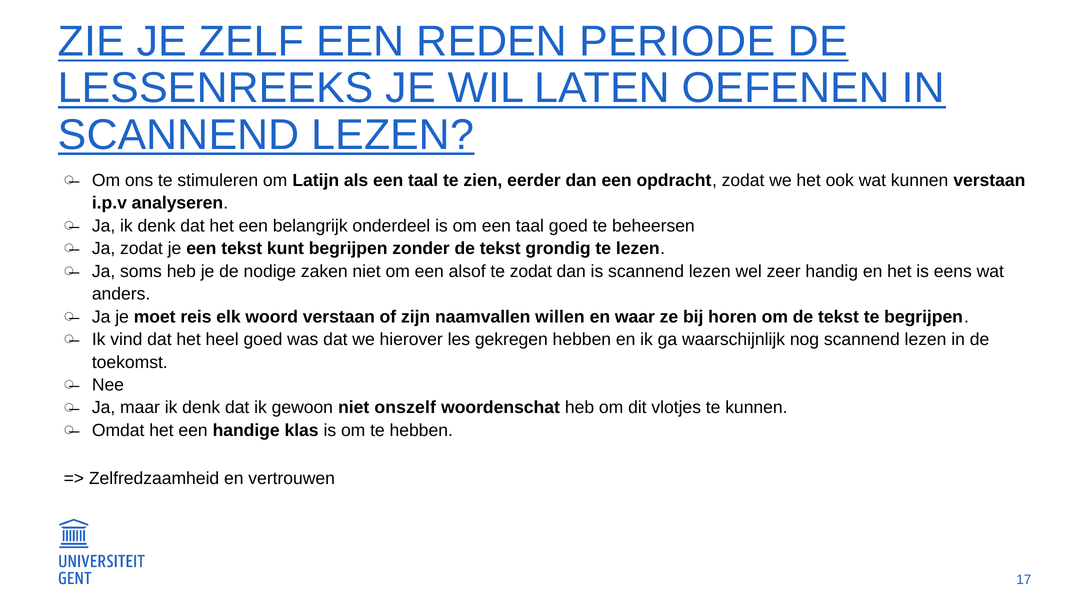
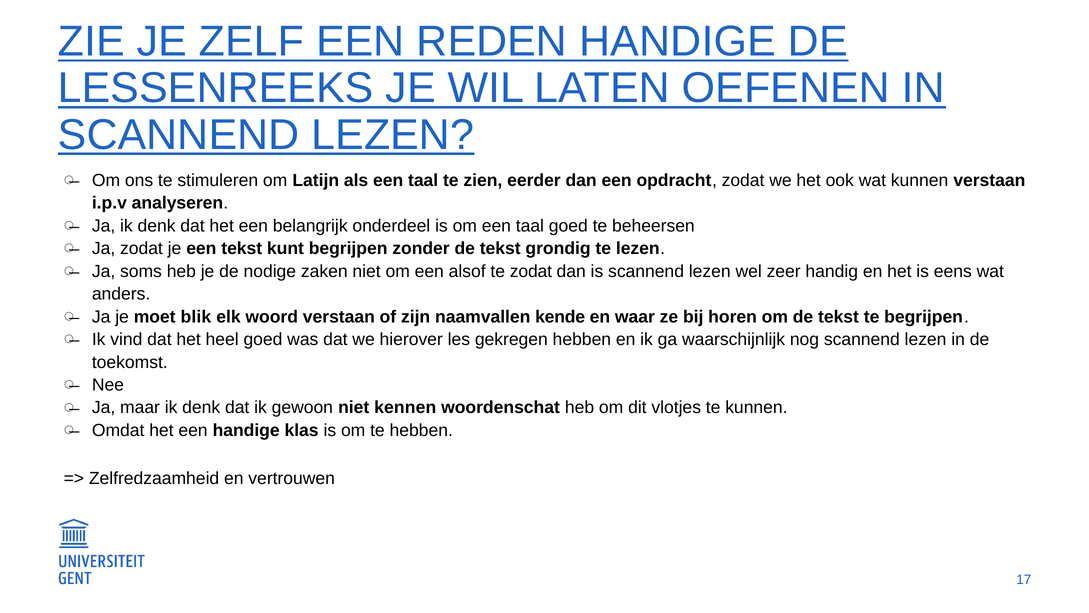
REDEN PERIODE: PERIODE -> HANDIGE
reis: reis -> blik
willen: willen -> kende
onszelf: onszelf -> kennen
